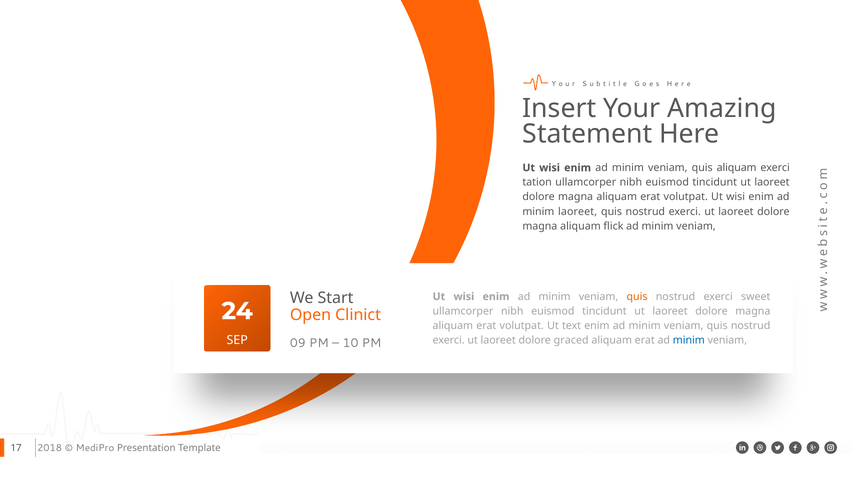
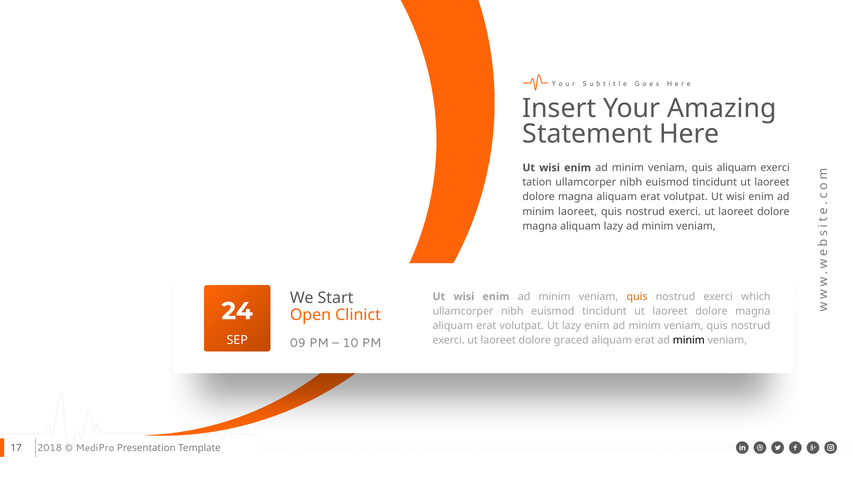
aliquam flick: flick -> lazy
sweet: sweet -> which
Ut text: text -> lazy
minim at (689, 340) colour: blue -> black
